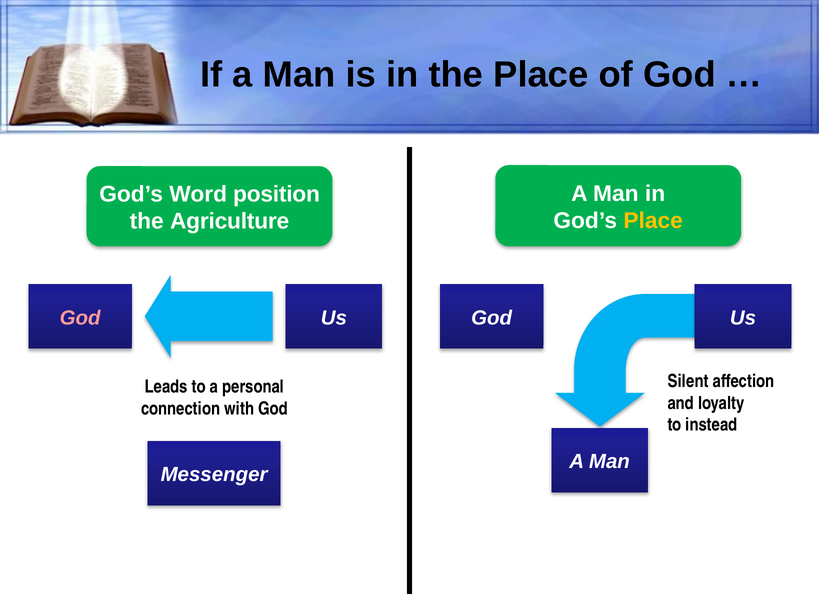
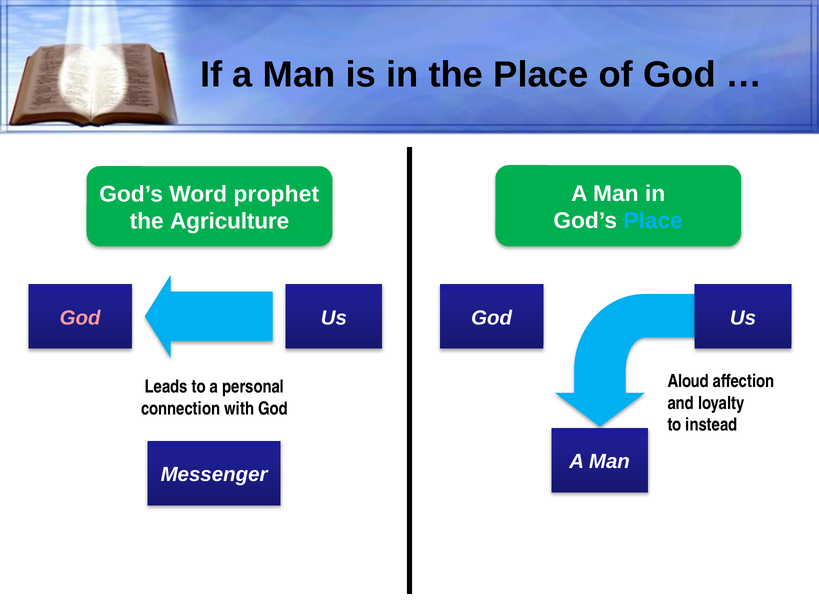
position: position -> prophet
Place at (653, 221) colour: yellow -> light blue
Silent: Silent -> Aloud
